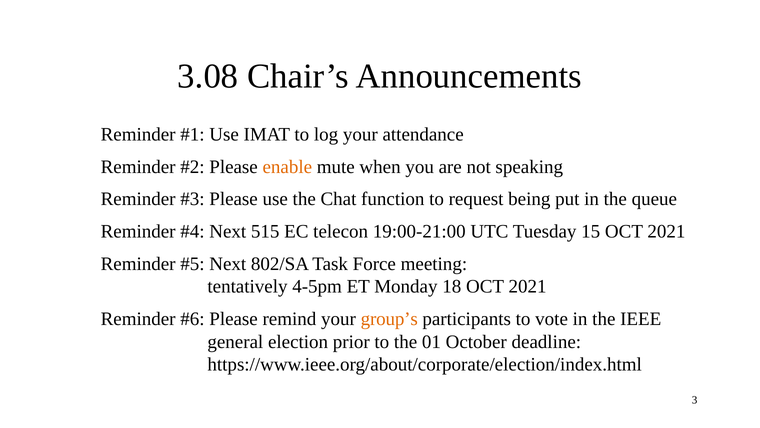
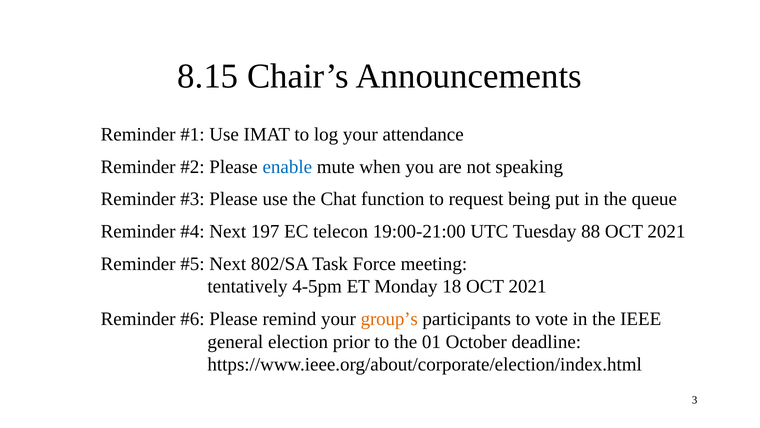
3.08: 3.08 -> 8.15
enable colour: orange -> blue
515: 515 -> 197
15: 15 -> 88
